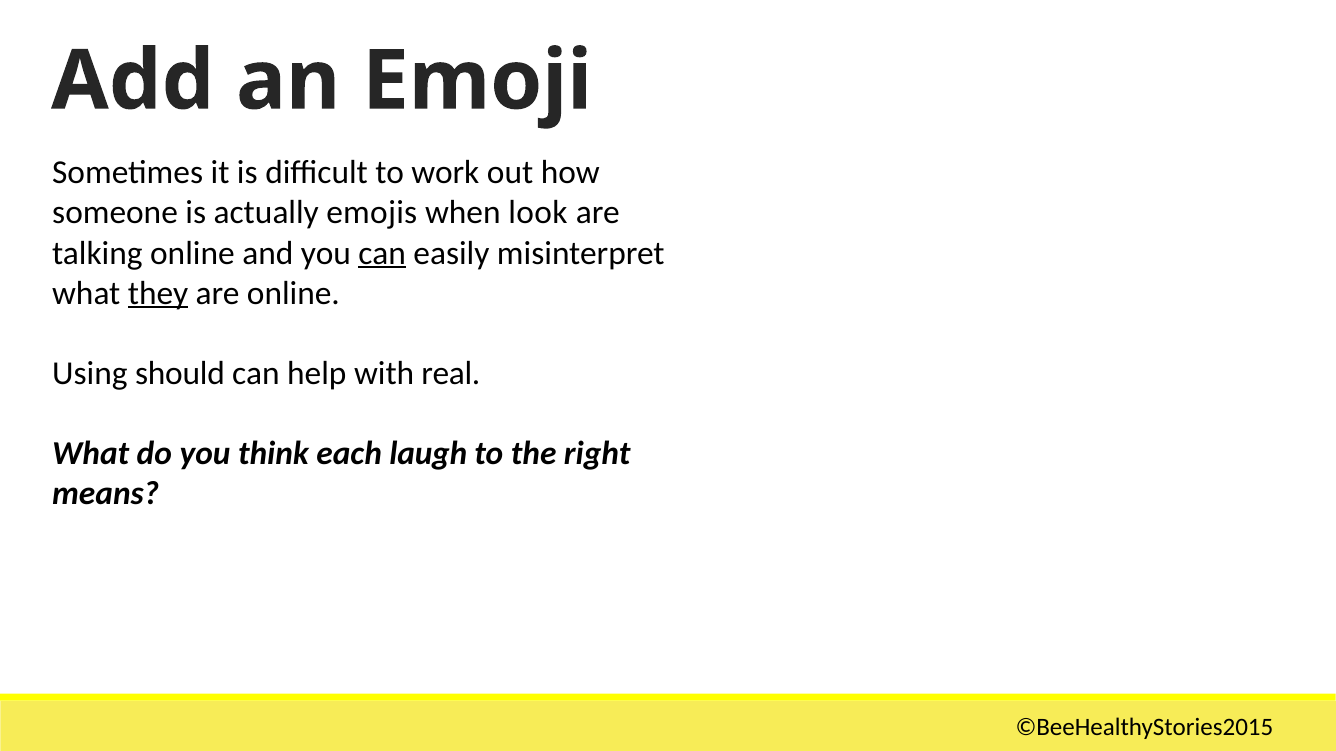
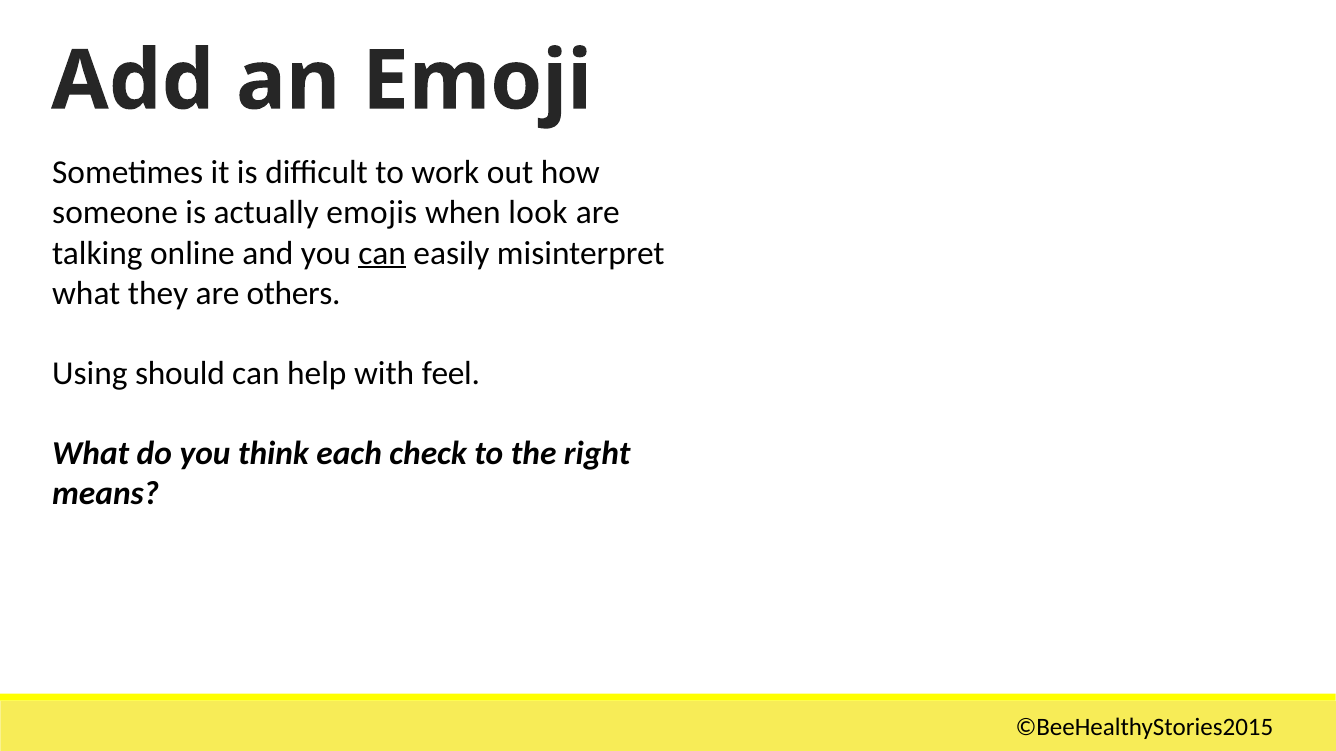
they underline: present -> none
are online: online -> others
real: real -> feel
laugh: laugh -> check
